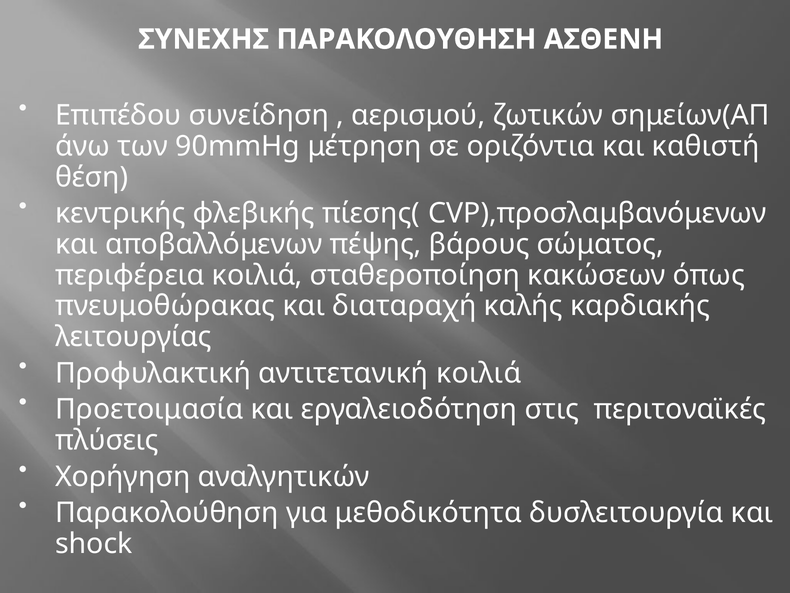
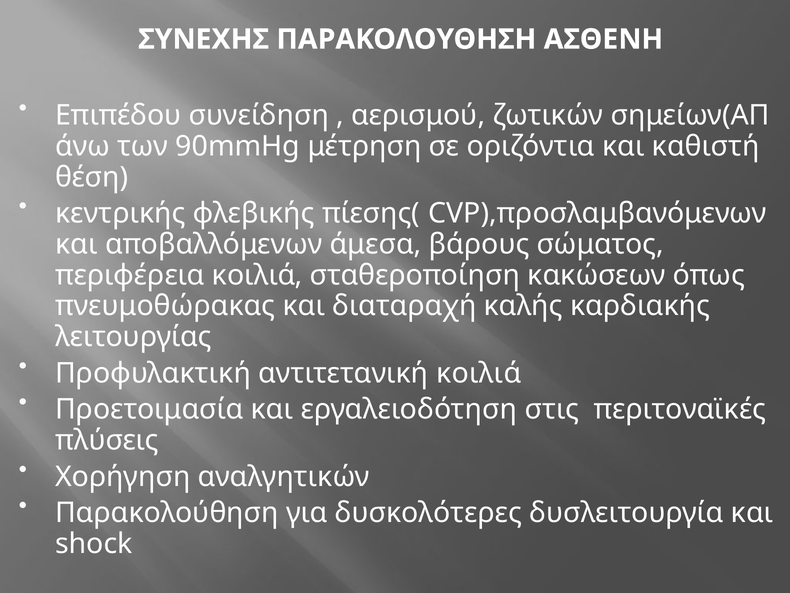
πέψης: πέψης -> άμεσα
μεθοδικότητα: μεθοδικότητα -> δυσκολότερες
